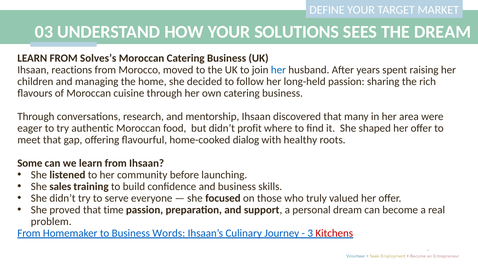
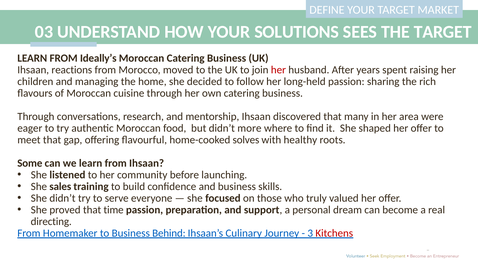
THE DREAM: DREAM -> TARGET
Solves’s: Solves’s -> Ideally’s
her at (278, 70) colour: blue -> red
profit: profit -> more
dialog: dialog -> solves
problem: problem -> directing
Words: Words -> Behind
